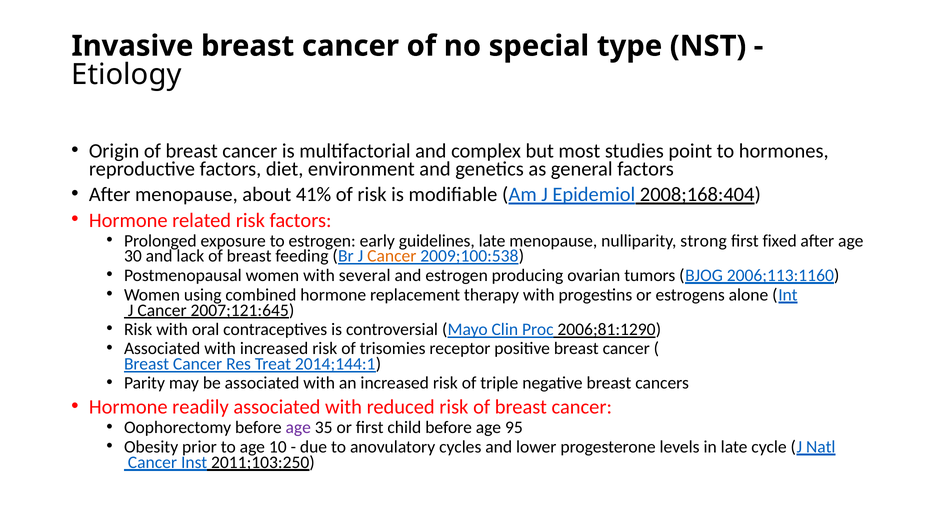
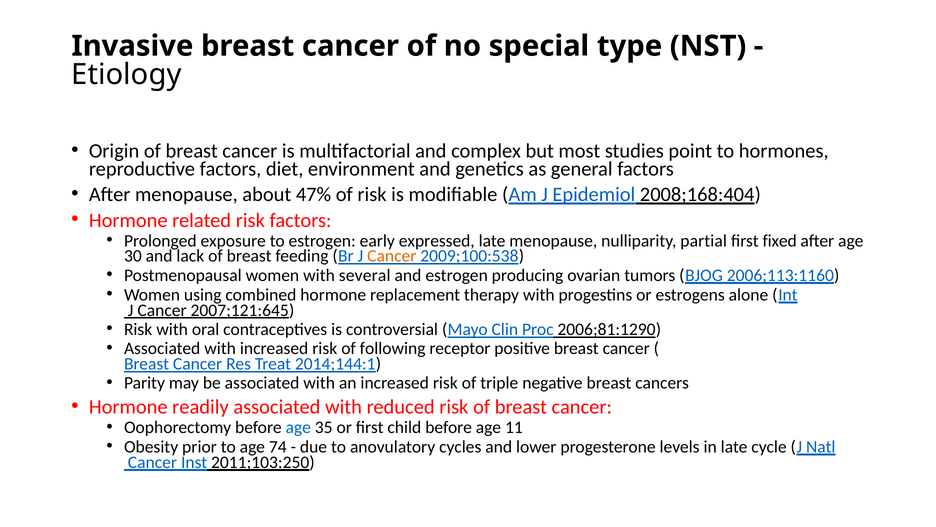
41%: 41% -> 47%
guidelines: guidelines -> expressed
strong: strong -> partial
trisomies: trisomies -> following
age at (298, 427) colour: purple -> blue
95: 95 -> 11
10: 10 -> 74
